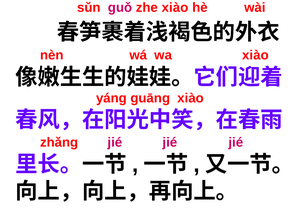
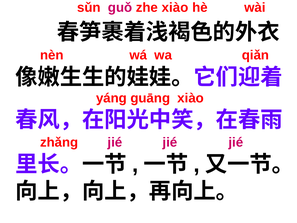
wa xiào: xiào -> qiǎn
